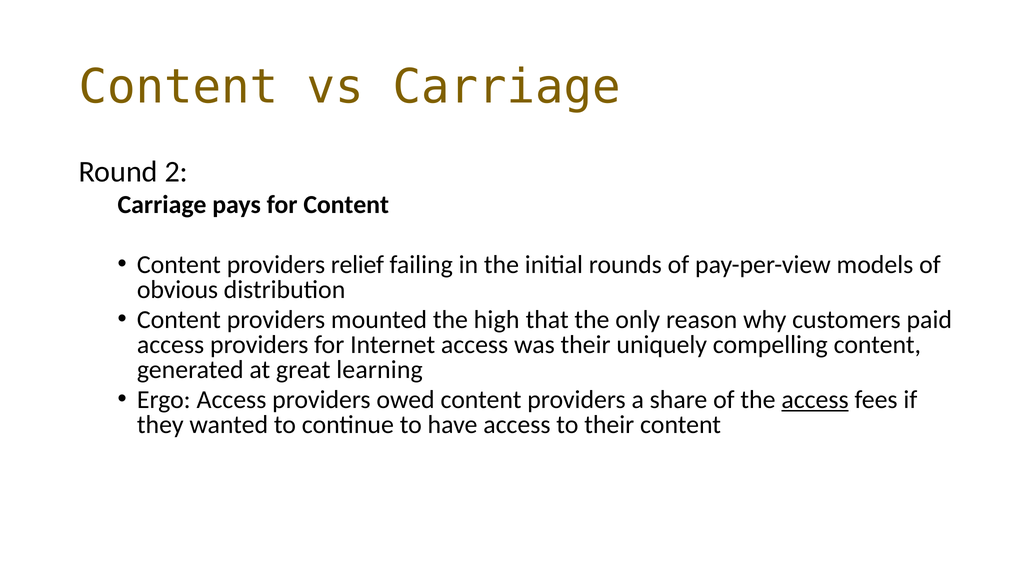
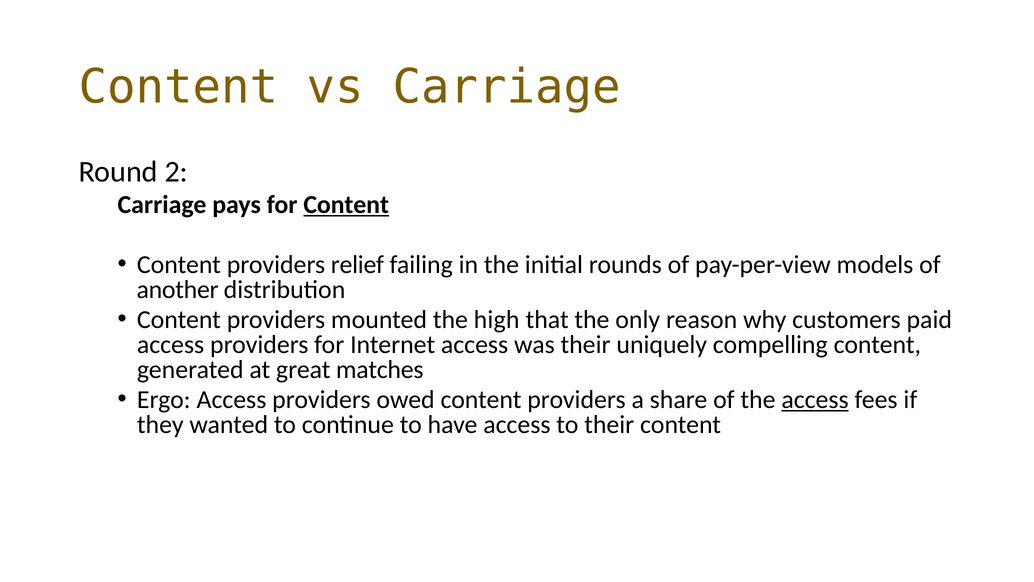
Content at (346, 204) underline: none -> present
obvious: obvious -> another
learning: learning -> matches
